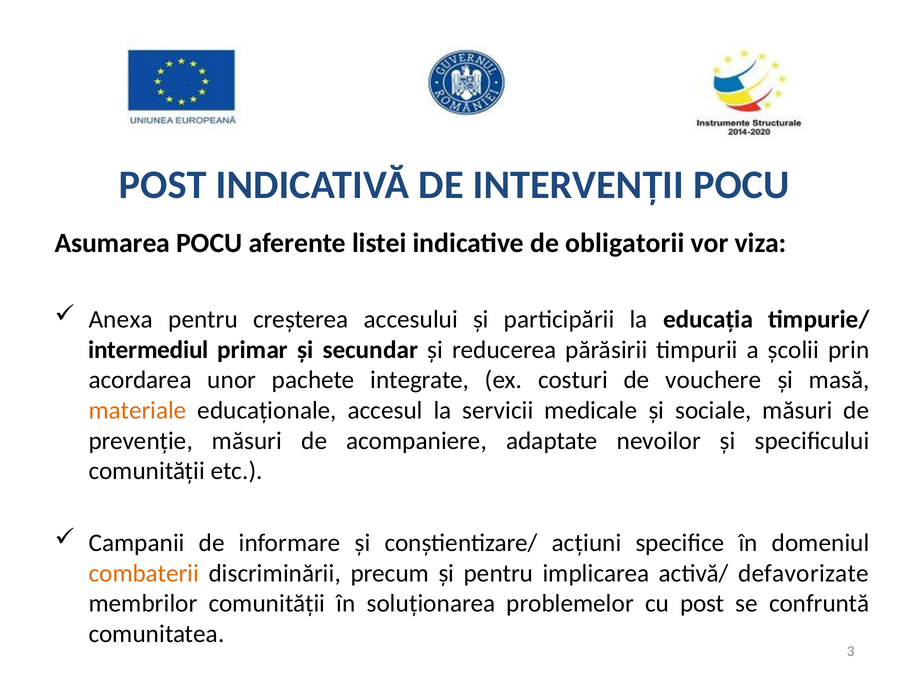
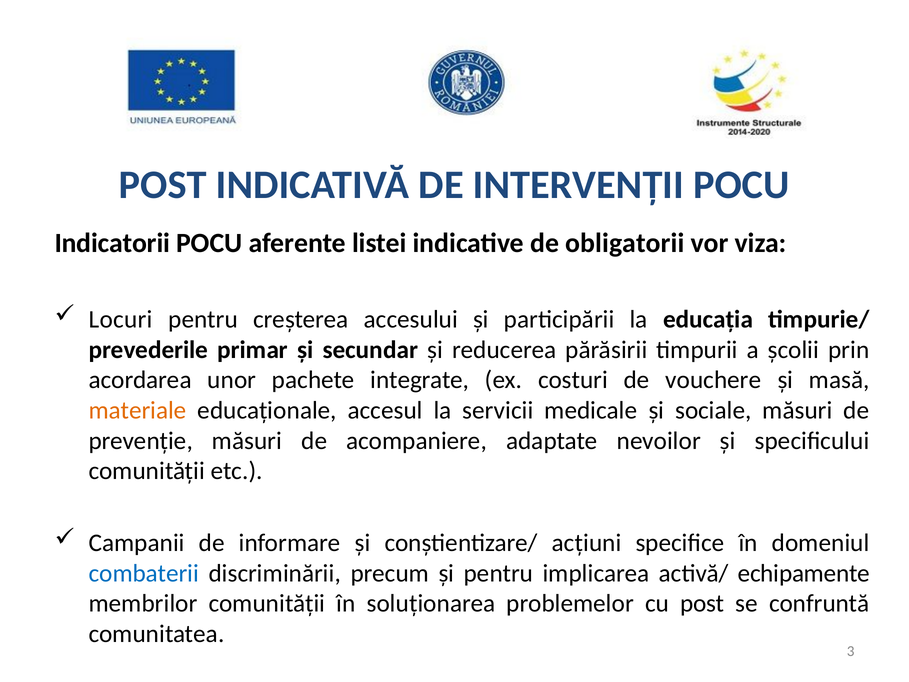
Asumarea: Asumarea -> Indicatorii
Anexa: Anexa -> Locuri
intermediul: intermediul -> prevederile
combaterii colour: orange -> blue
defavorizate: defavorizate -> echipamente
